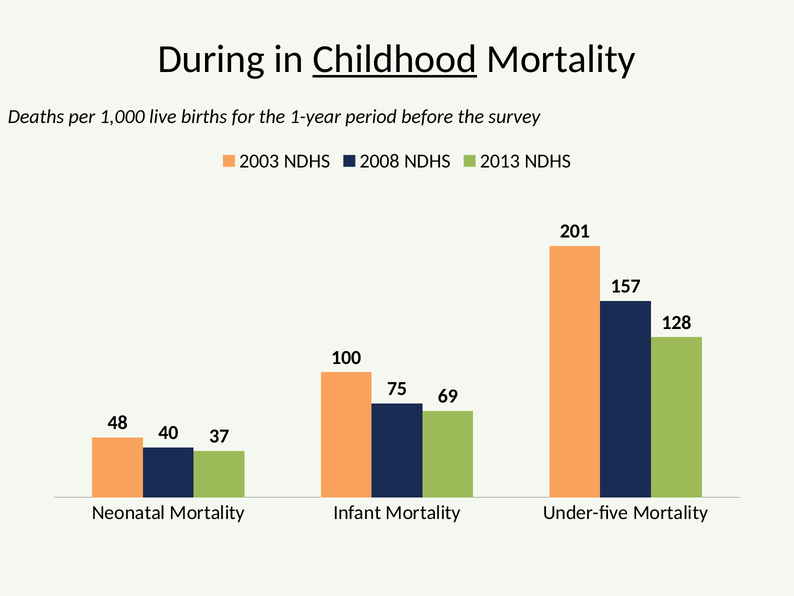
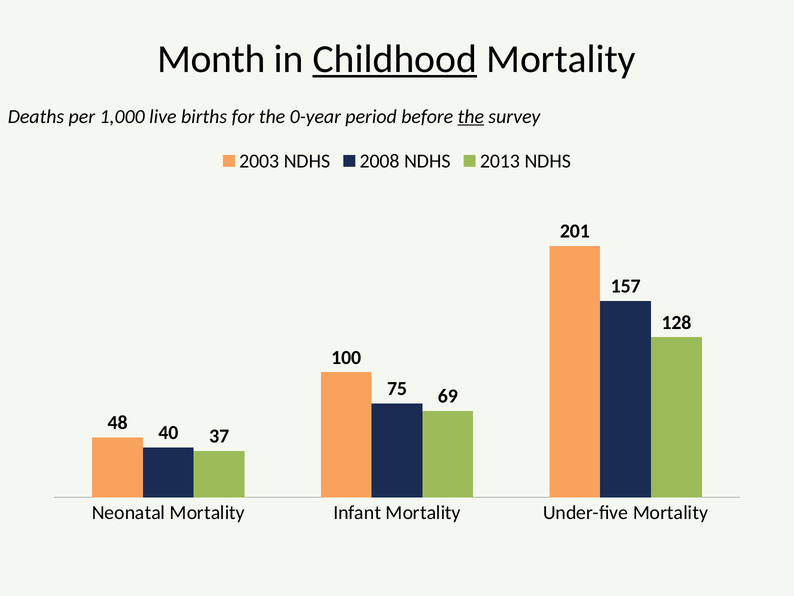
During: During -> Month
1-year: 1-year -> 0-year
the at (471, 116) underline: none -> present
